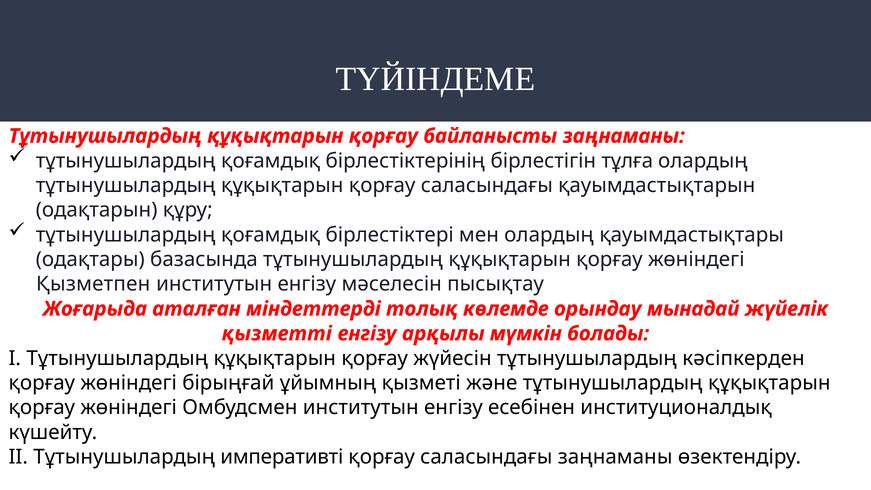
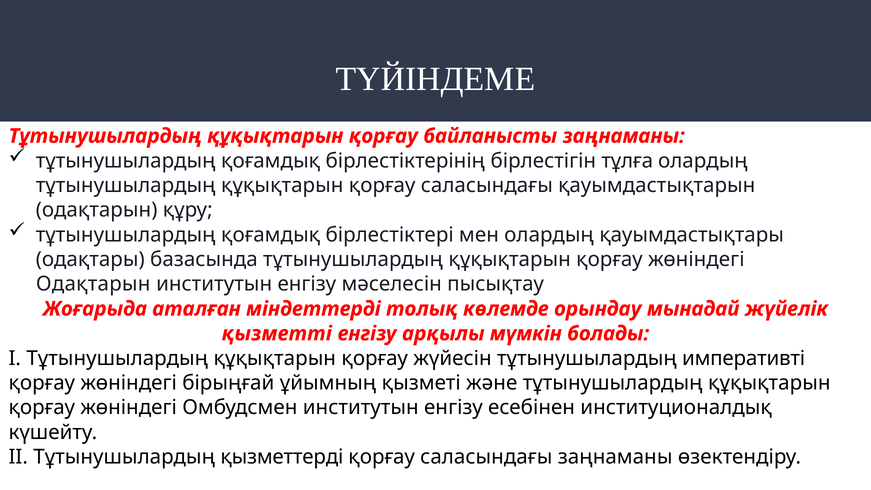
Қызметпен at (93, 284): Қызметпен -> Одақтарын
кәсіпкерден: кәсіпкерден -> императивті
императивті: императивті -> қызметтерді
